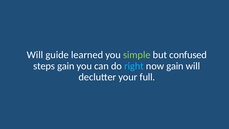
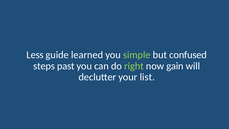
Will at (35, 55): Will -> Less
steps gain: gain -> past
right colour: light blue -> light green
full: full -> list
